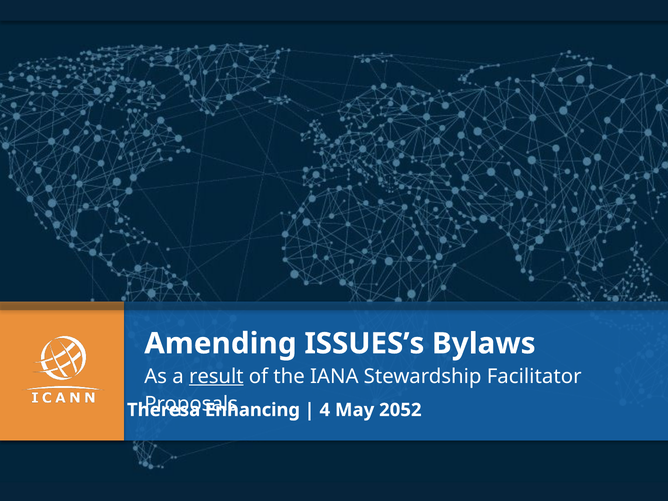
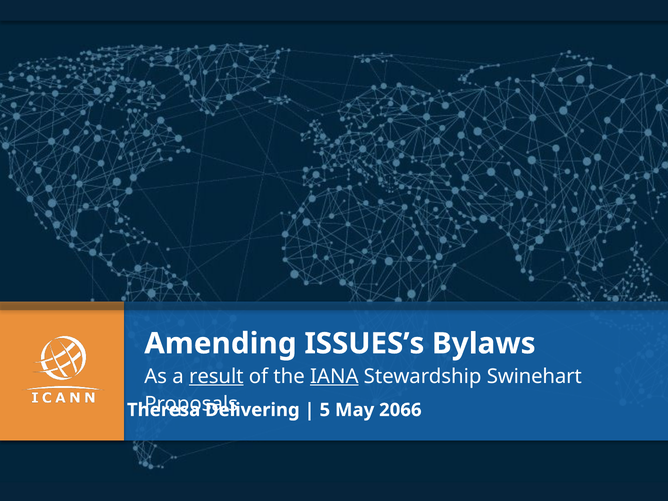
IANA underline: none -> present
Facilitator: Facilitator -> Swinehart
Enhancing: Enhancing -> Delivering
4: 4 -> 5
2052: 2052 -> 2066
